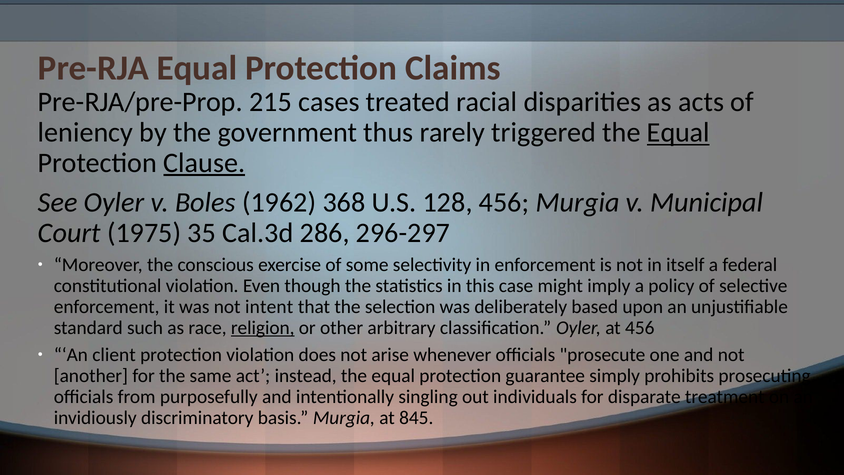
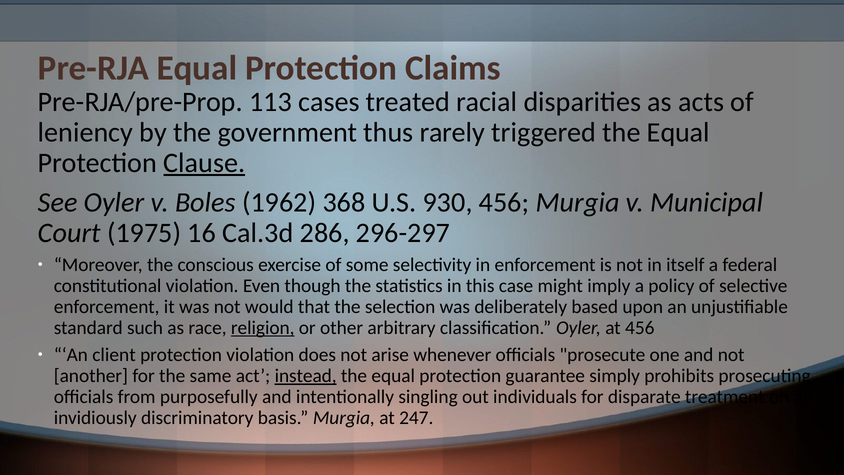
215: 215 -> 113
Equal at (678, 132) underline: present -> none
128: 128 -> 930
35: 35 -> 16
intent: intent -> would
instead underline: none -> present
845: 845 -> 247
